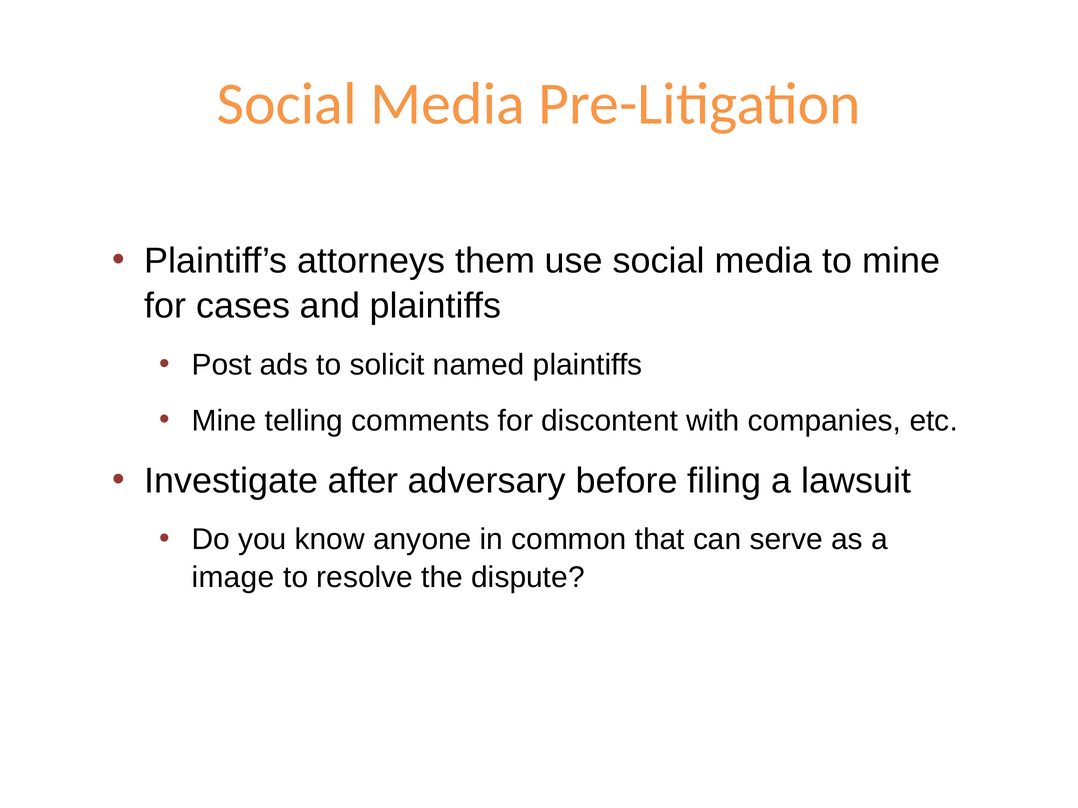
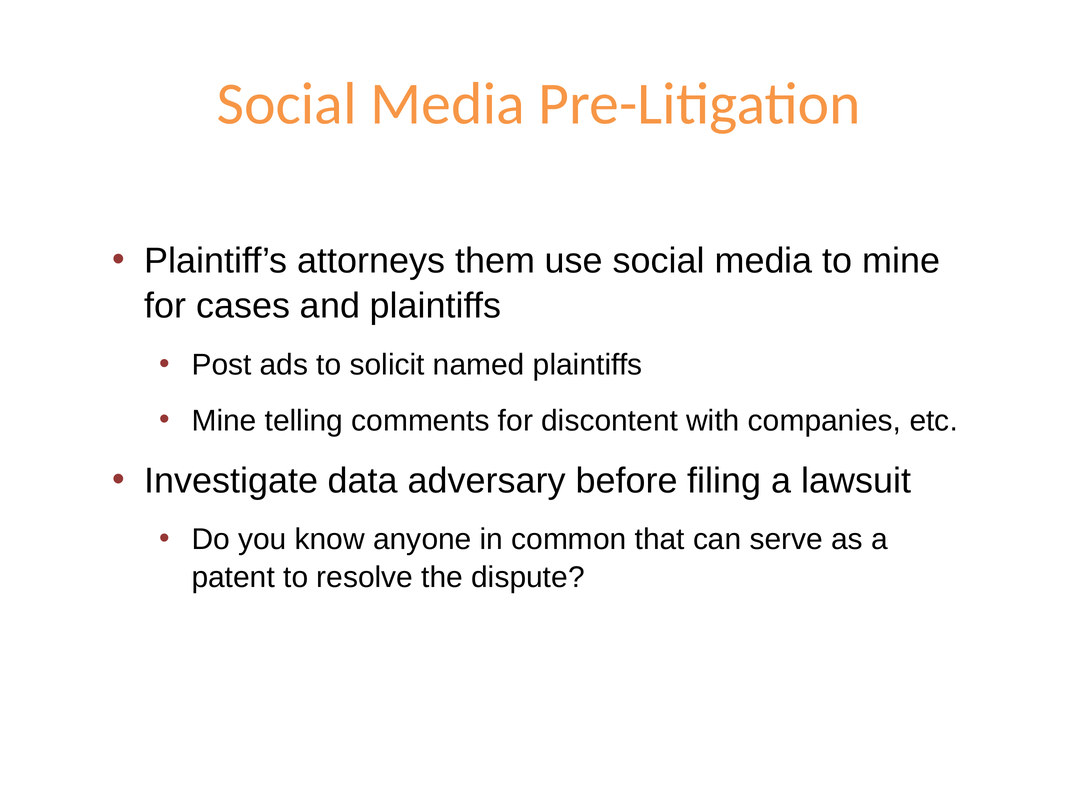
after: after -> data
image: image -> patent
